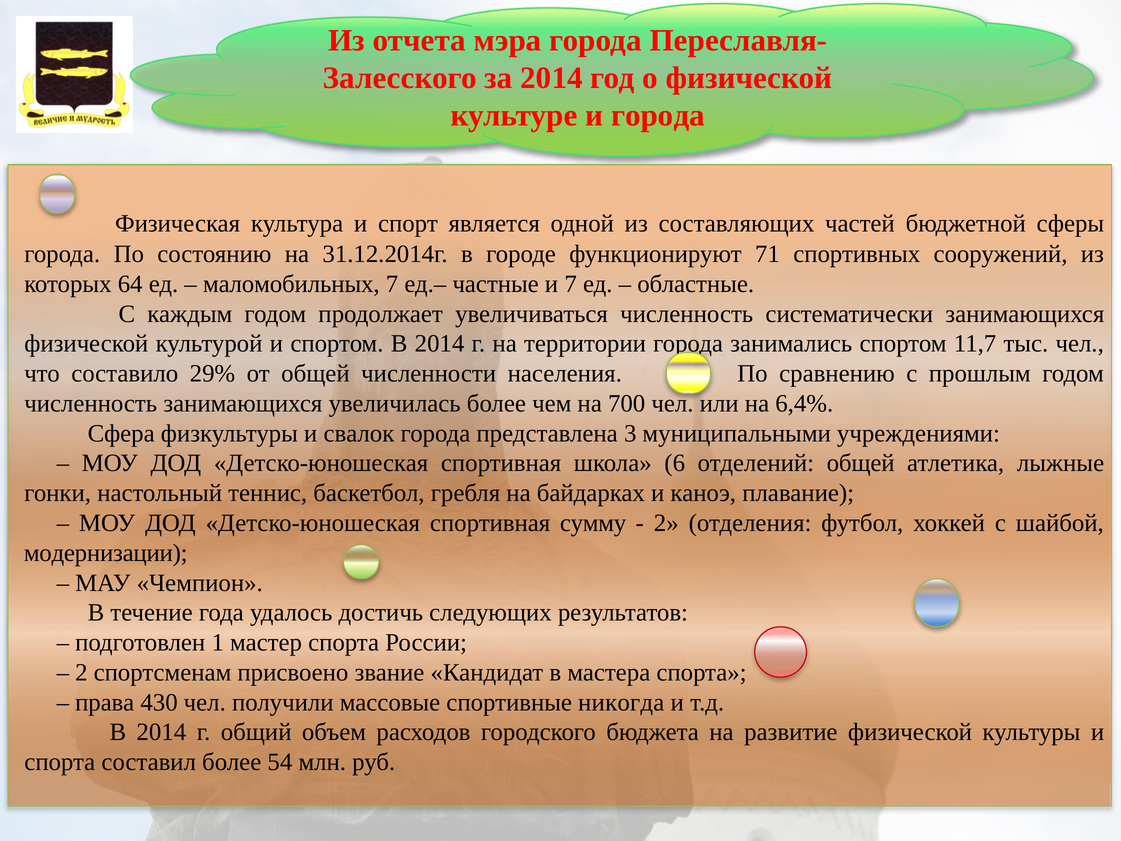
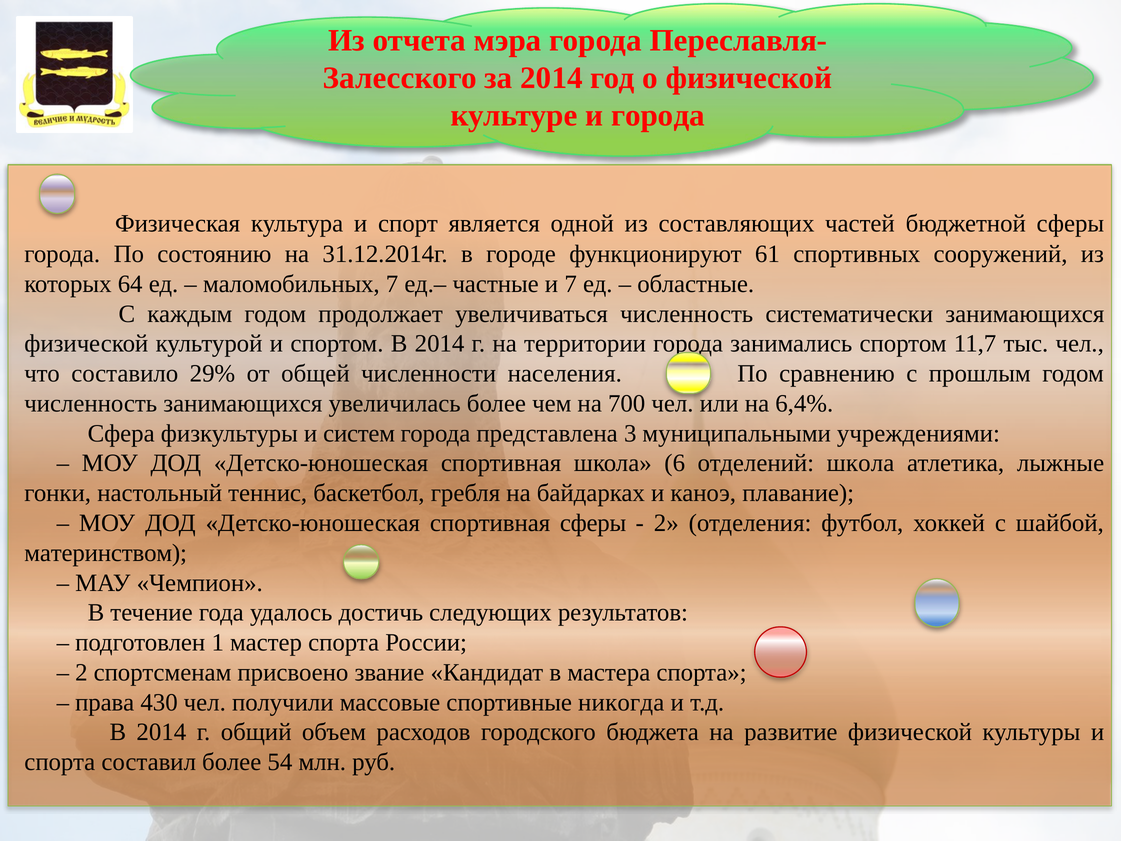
71: 71 -> 61
свалок: свалок -> систем
отделений общей: общей -> школа
спортивная сумму: сумму -> сферы
модернизации: модернизации -> материнством
